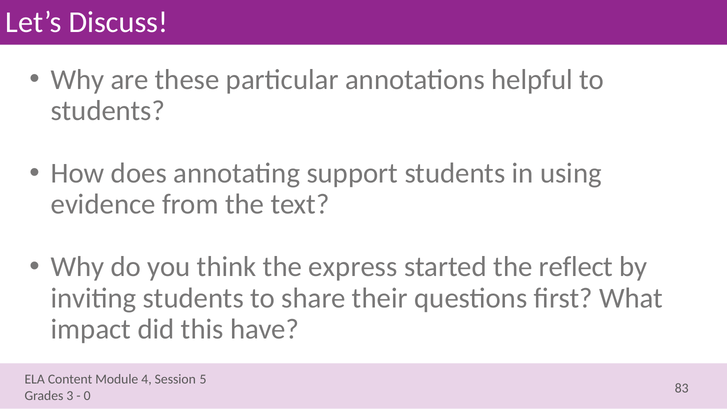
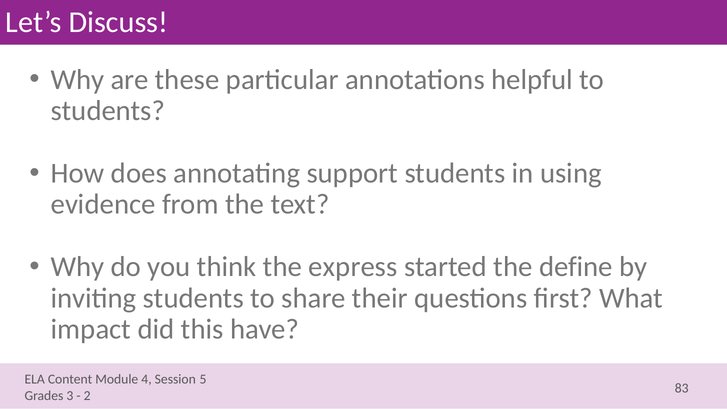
reflect: reflect -> define
0: 0 -> 2
